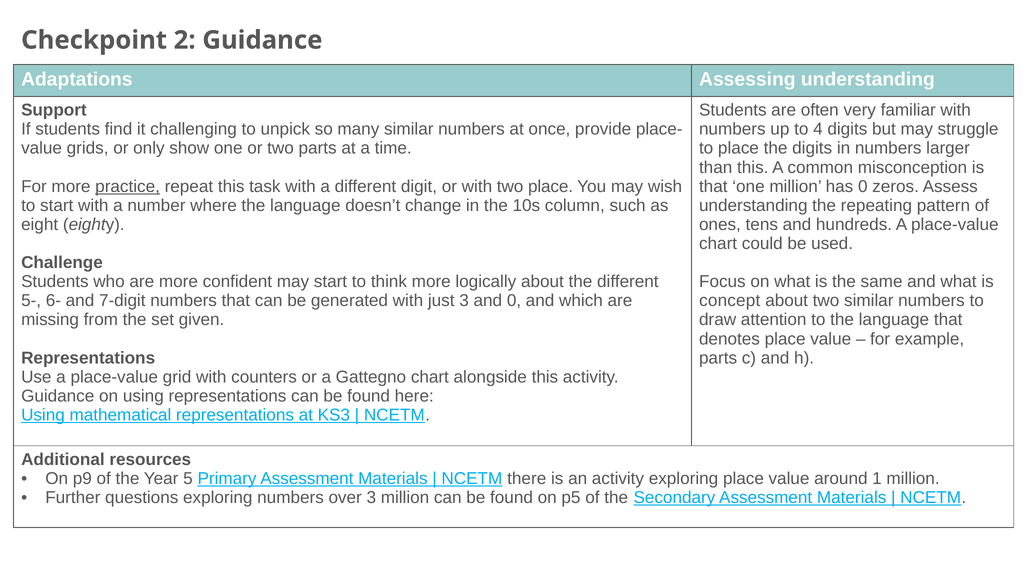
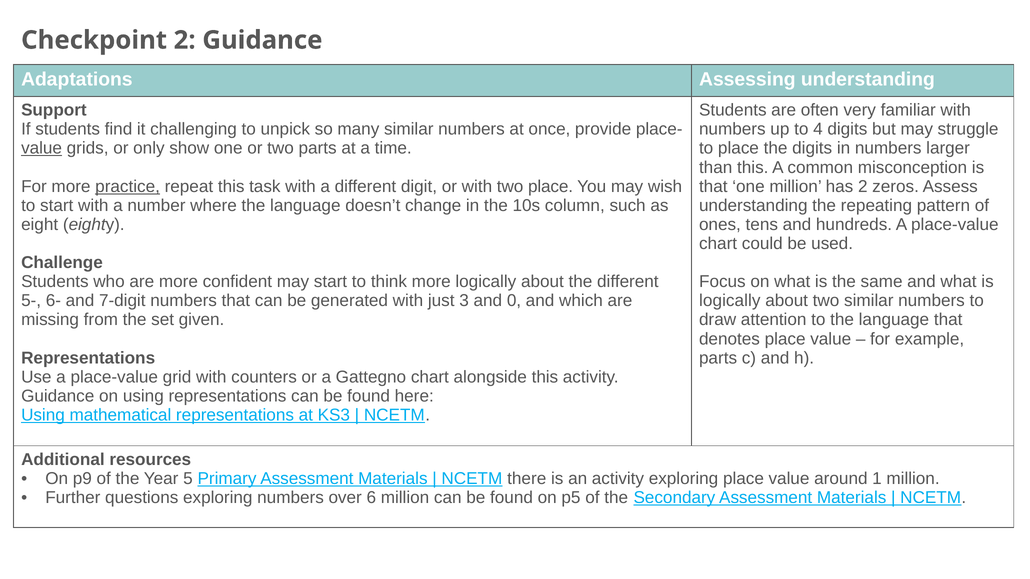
value at (42, 148) underline: none -> present
has 0: 0 -> 2
concept at (730, 301): concept -> logically
over 3: 3 -> 6
